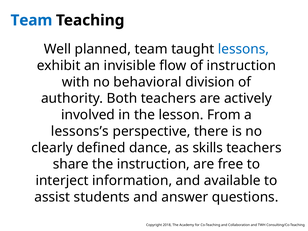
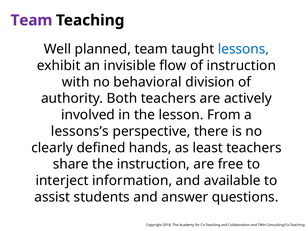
Team at (31, 20) colour: blue -> purple
dance: dance -> hands
skills: skills -> least
